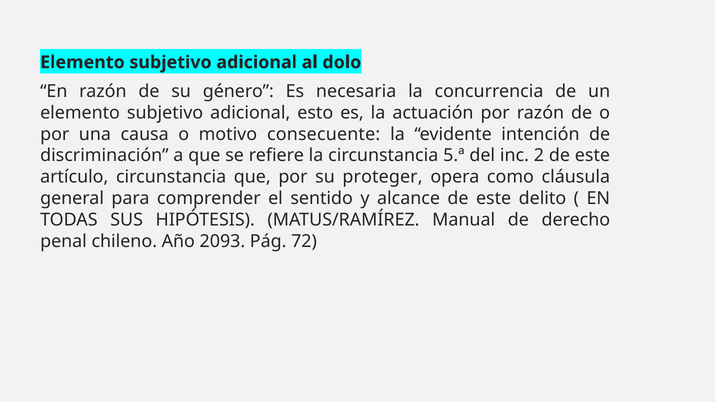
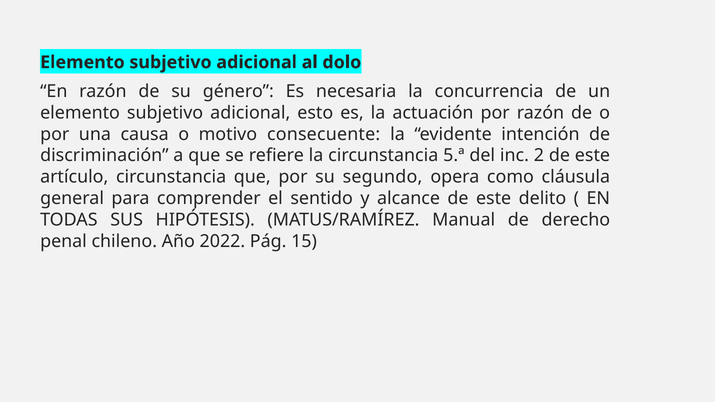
proteger: proteger -> segundo
2093: 2093 -> 2022
72: 72 -> 15
